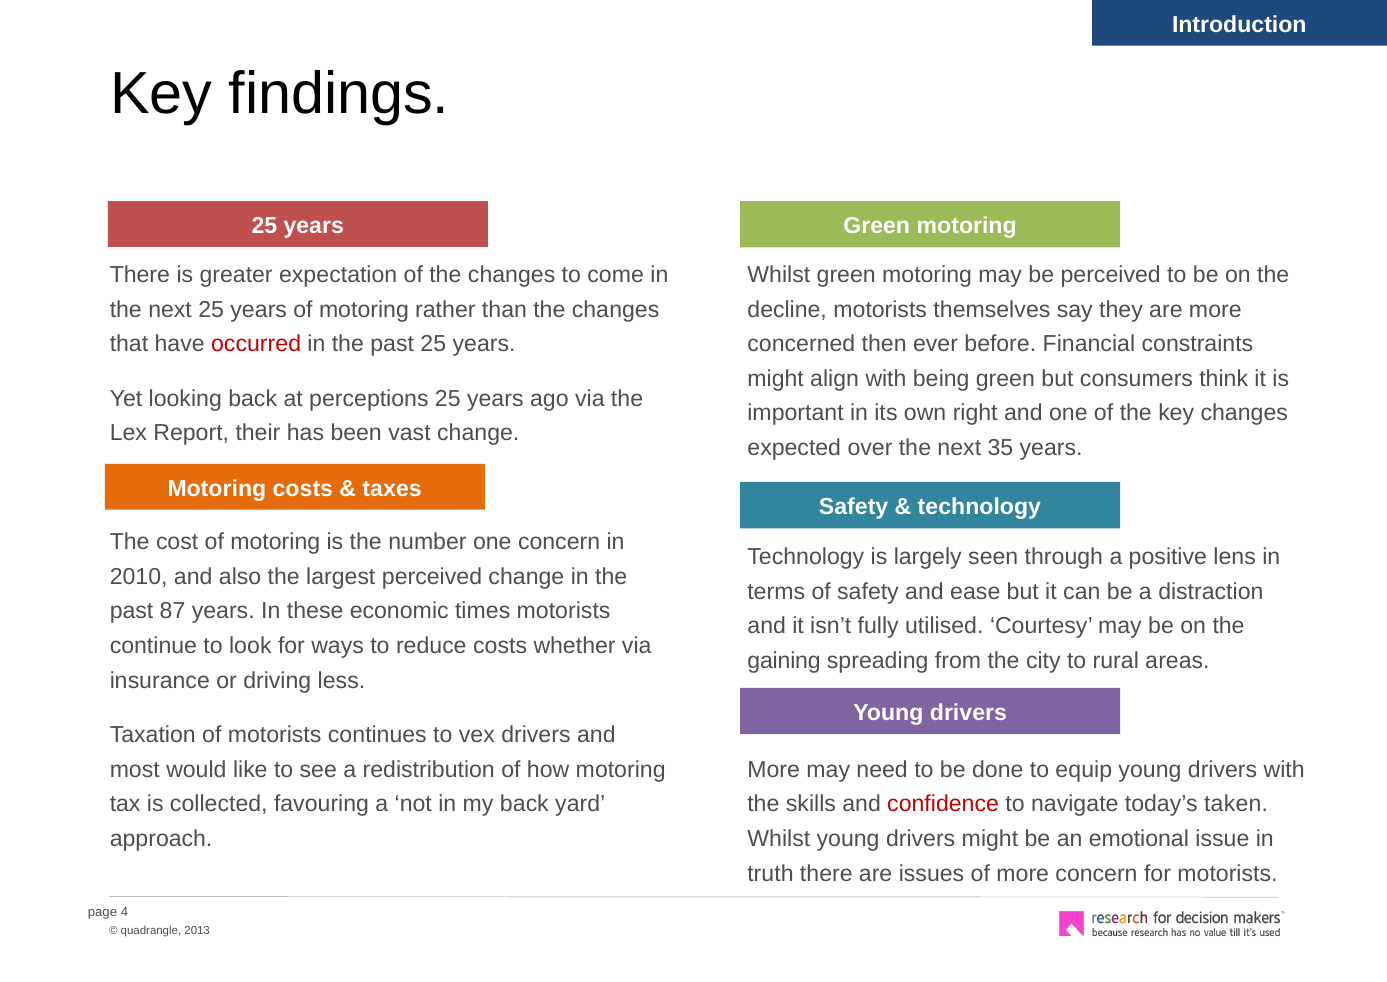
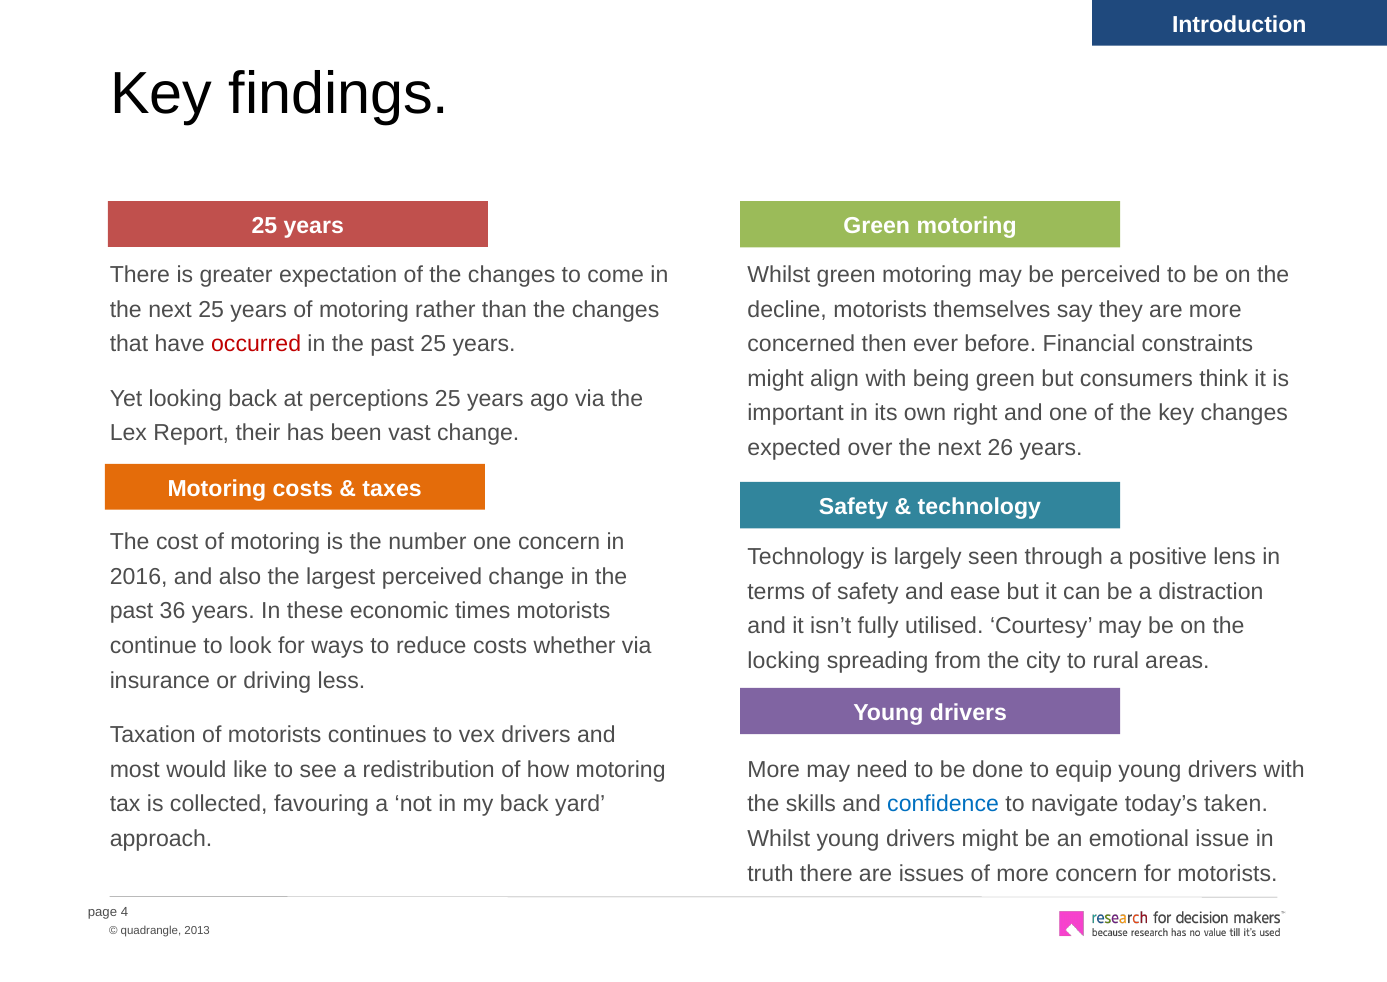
35: 35 -> 26
2010: 2010 -> 2016
87: 87 -> 36
gaining: gaining -> locking
confidence colour: red -> blue
